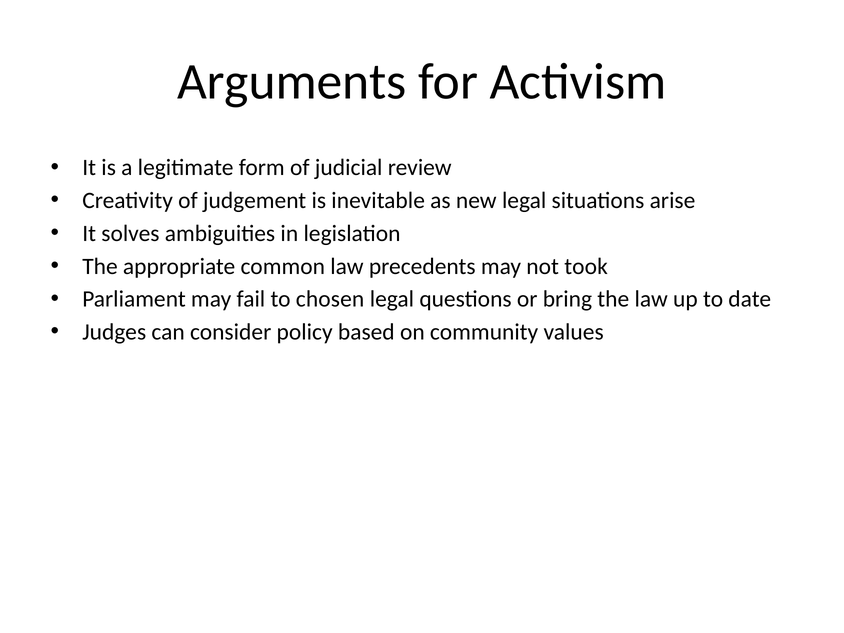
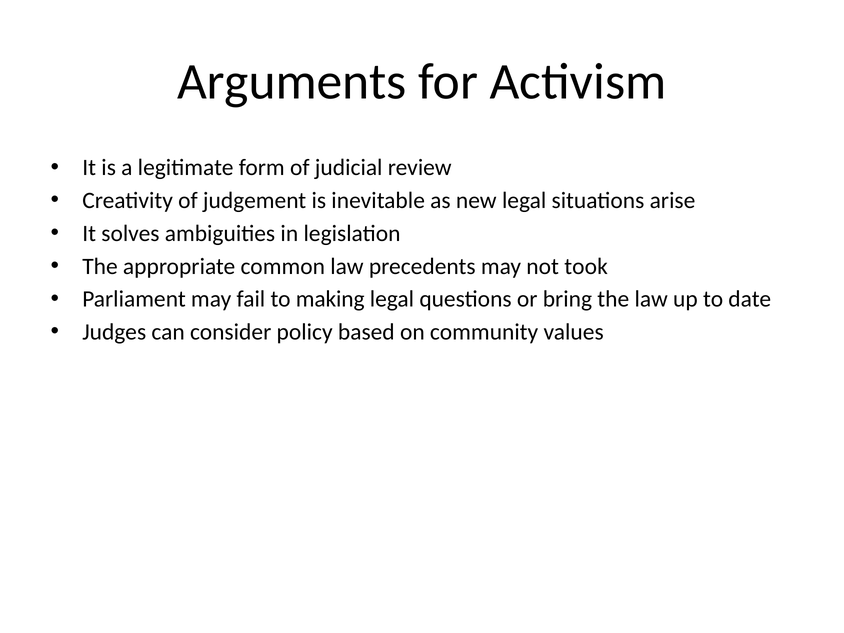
chosen: chosen -> making
